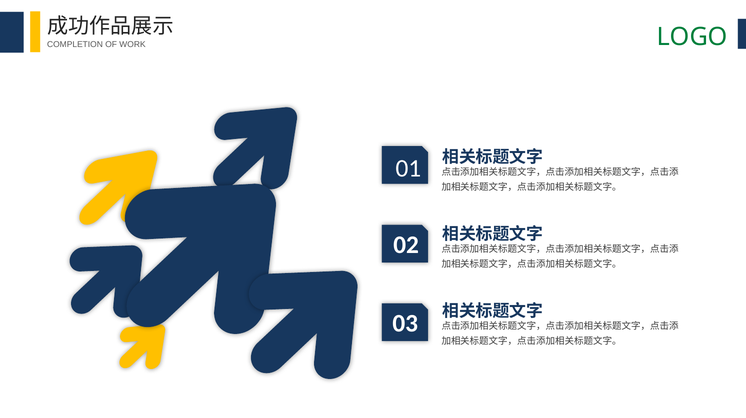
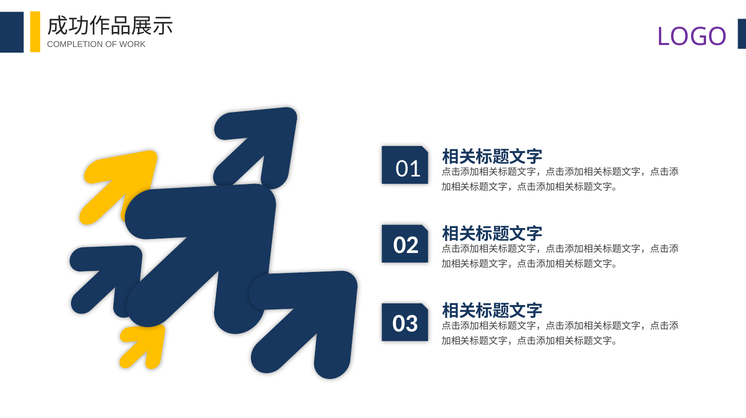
LOGO colour: green -> purple
